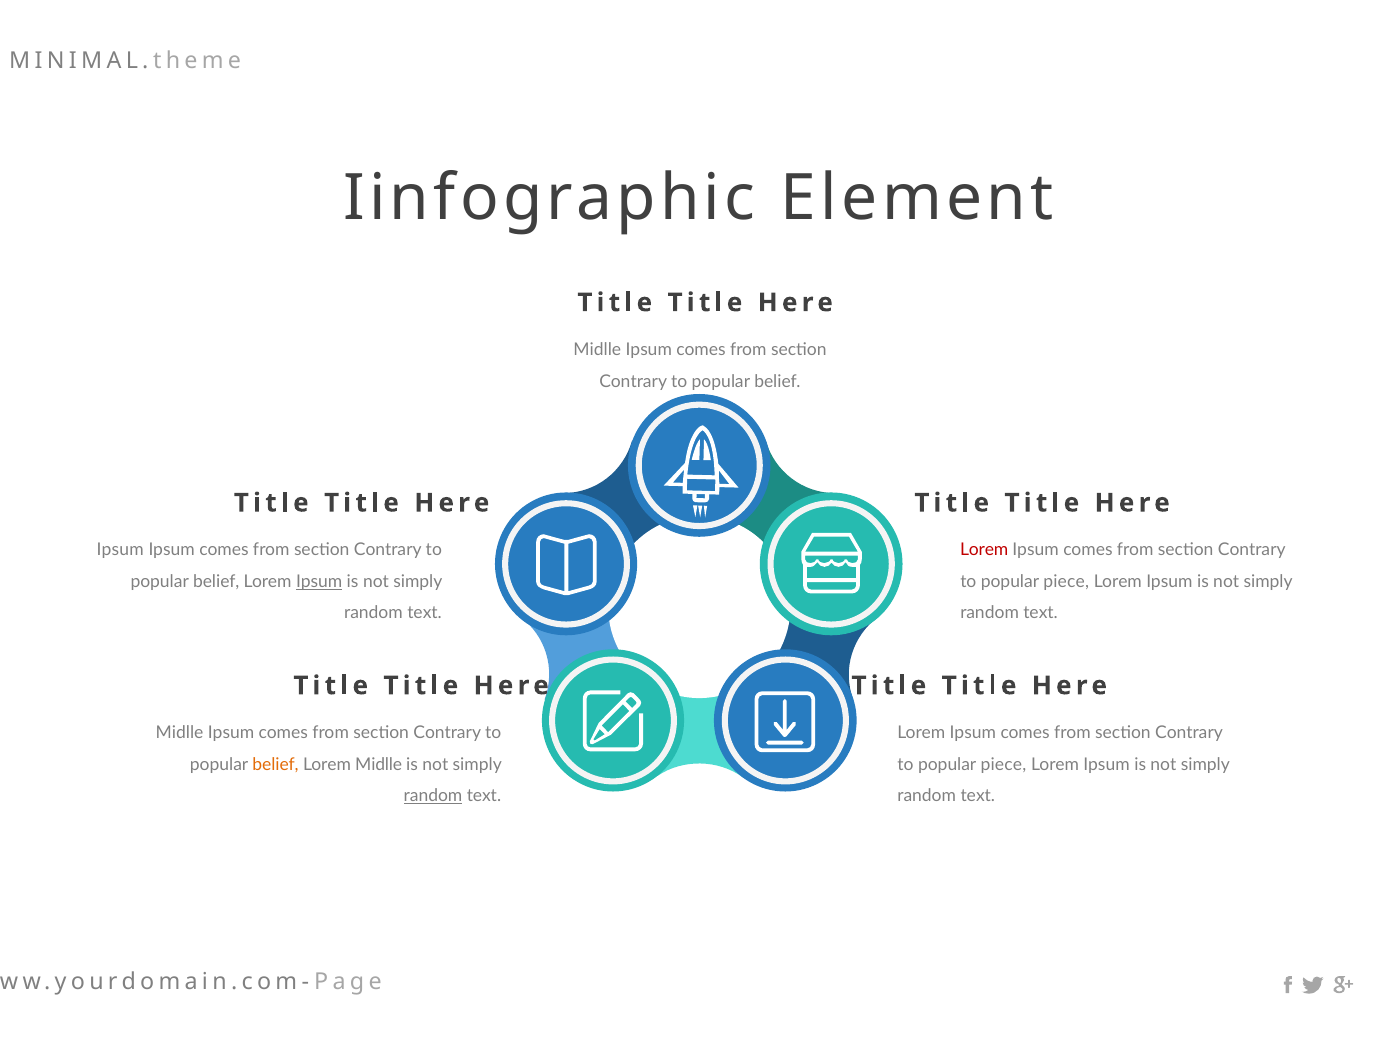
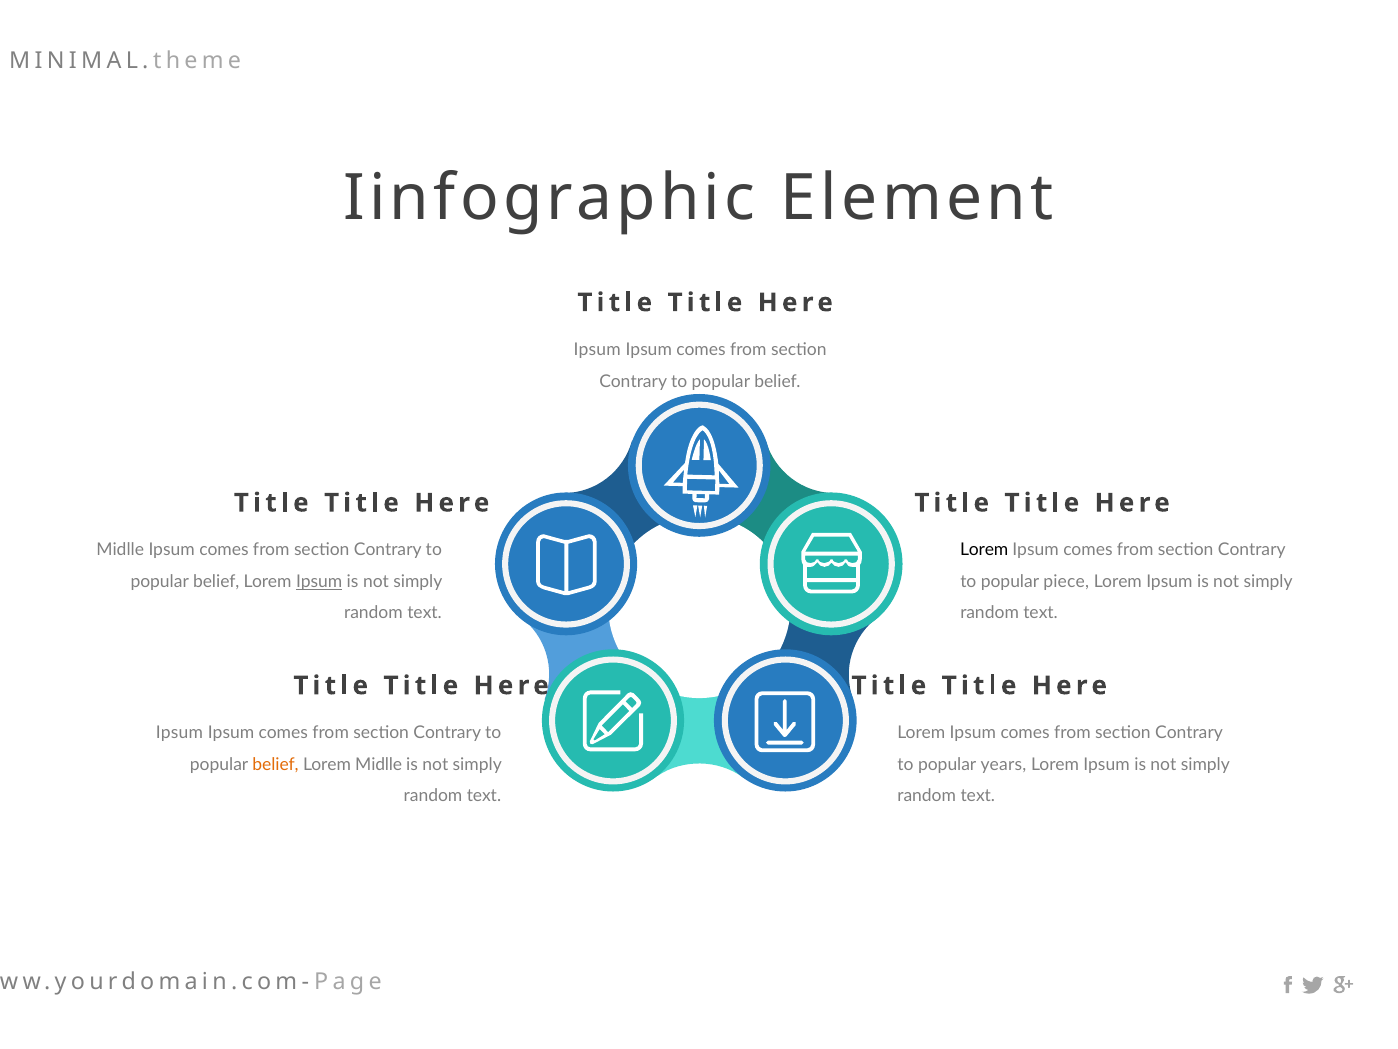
Midlle at (597, 350): Midlle -> Ipsum
Ipsum at (120, 550): Ipsum -> Midlle
Lorem at (984, 550) colour: red -> black
Midlle at (180, 732): Midlle -> Ipsum
piece at (1003, 764): piece -> years
random at (433, 795) underline: present -> none
